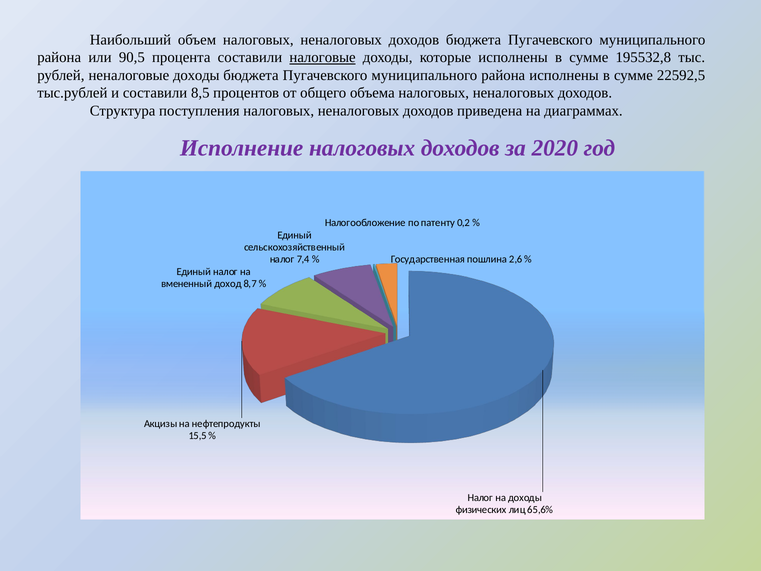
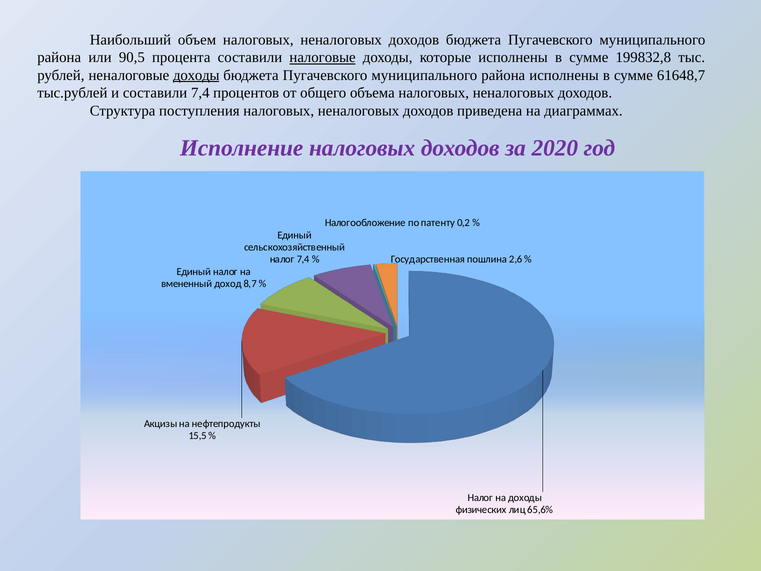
195532,8: 195532,8 -> 199832,8
доходы at (196, 75) underline: none -> present
22592,5: 22592,5 -> 61648,7
составили 8,5: 8,5 -> 7,4
